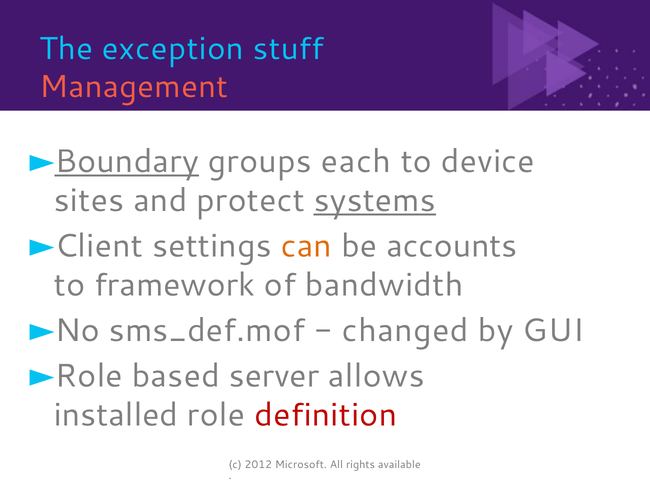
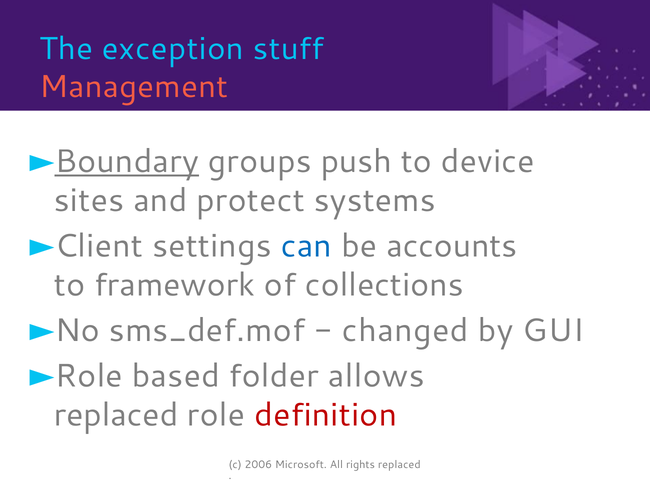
each: each -> push
systems underline: present -> none
can colour: orange -> blue
bandwidth: bandwidth -> collections
server: server -> folder
installed at (116, 415): installed -> replaced
2012: 2012 -> 2006
rights available: available -> replaced
